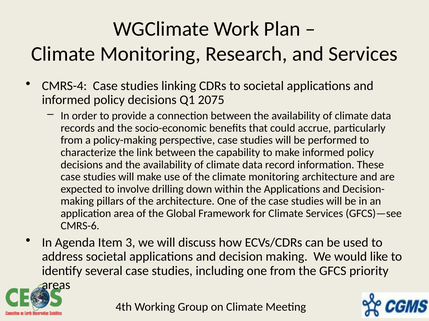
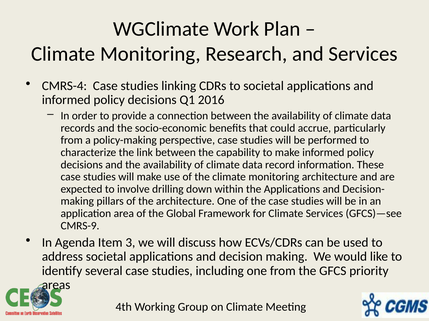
2075: 2075 -> 2016
CMRS-6: CMRS-6 -> CMRS-9
